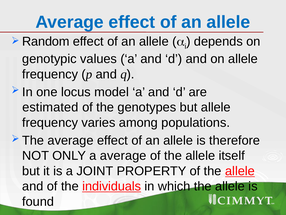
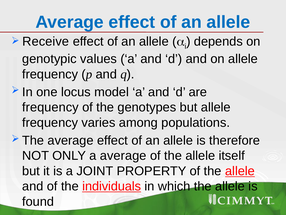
Random: Random -> Receive
estimated at (50, 107): estimated -> frequency
